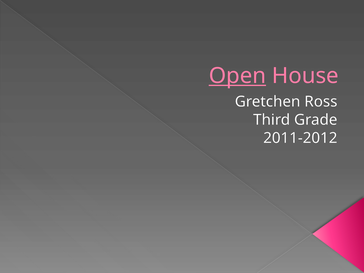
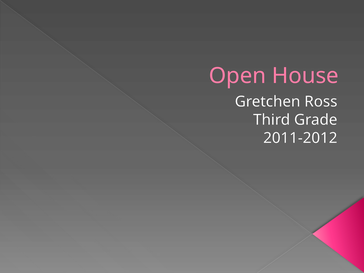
Open underline: present -> none
